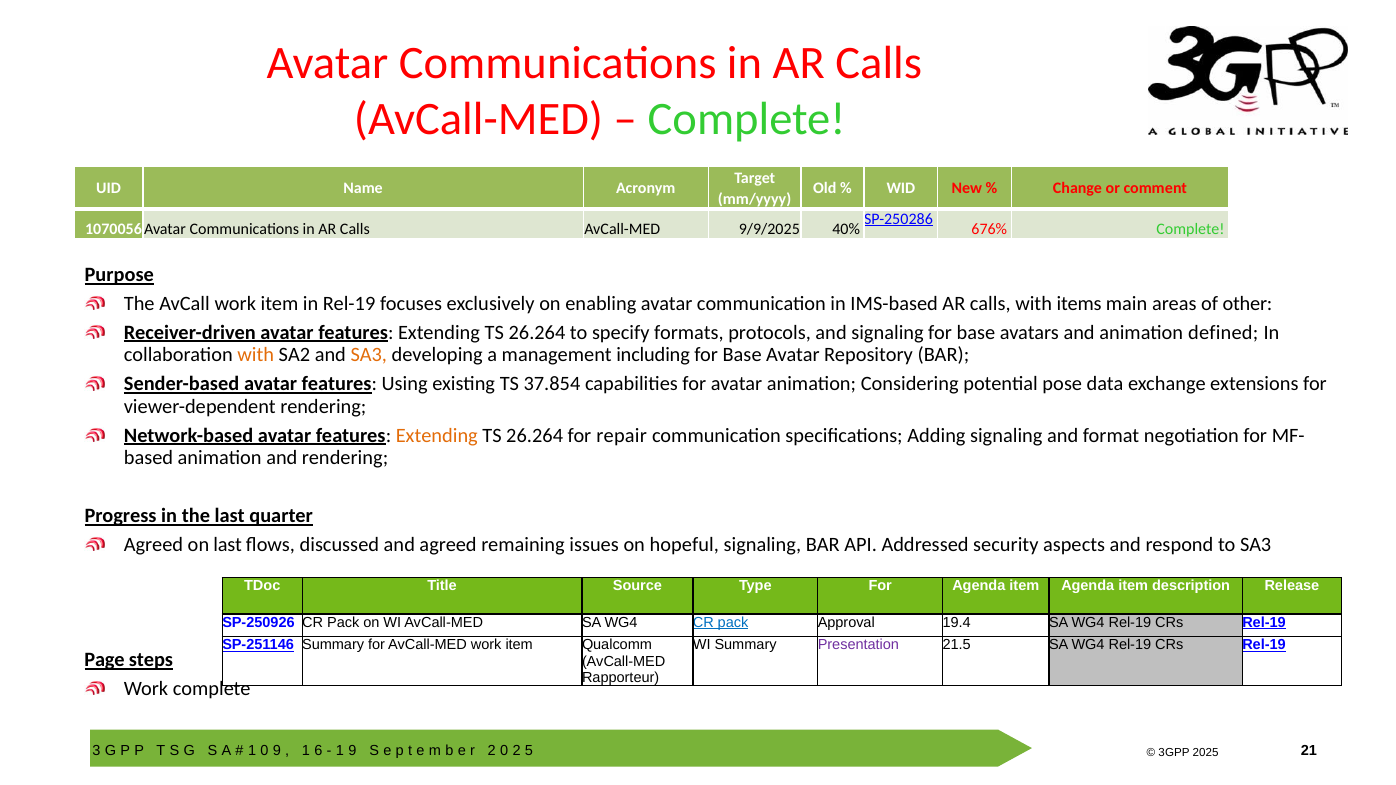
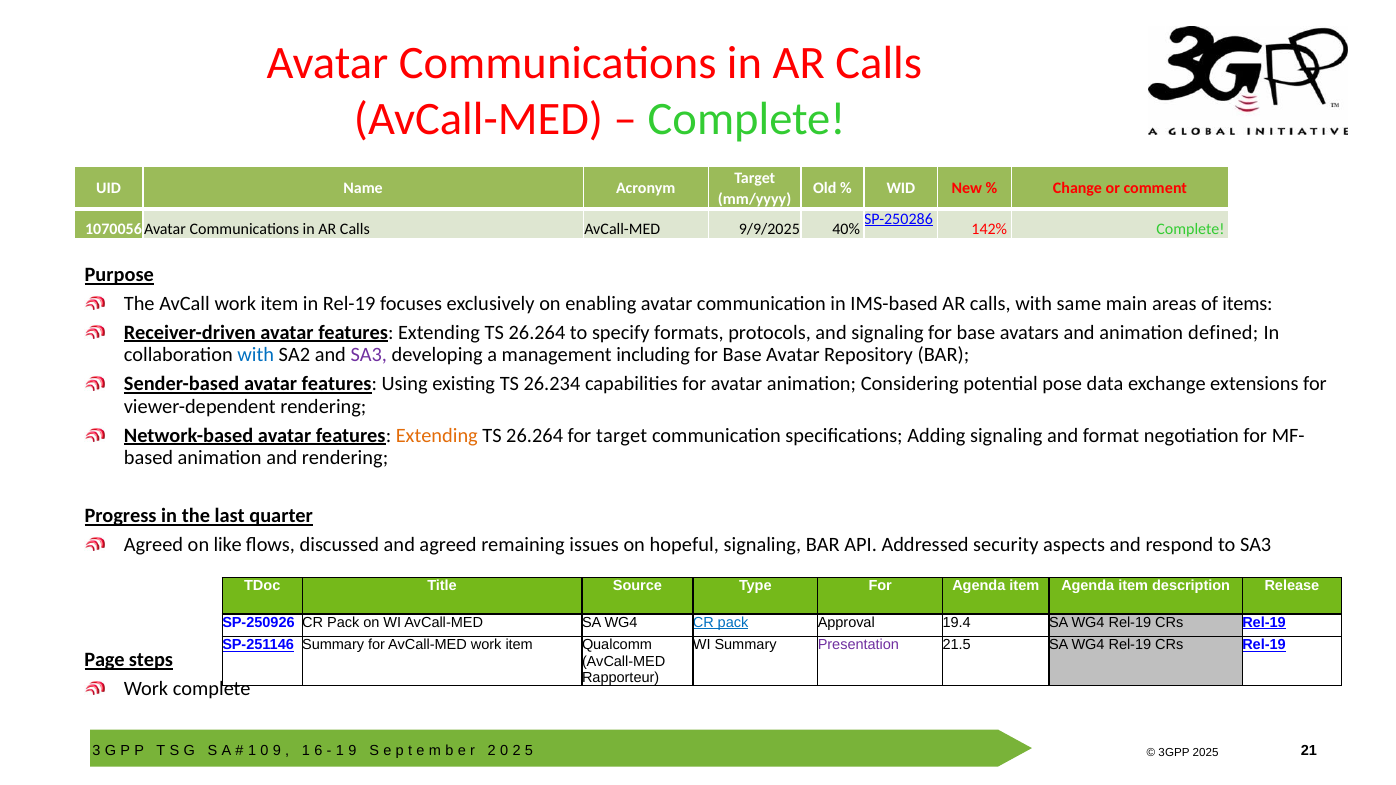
676%: 676% -> 142%
items: items -> same
other: other -> items
with at (256, 355) colour: orange -> blue
SA3 at (369, 355) colour: orange -> purple
37.854: 37.854 -> 26.234
for repair: repair -> target
on last: last -> like
